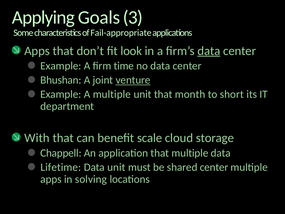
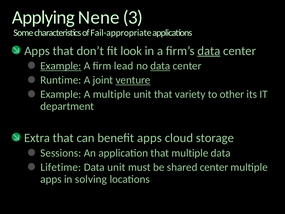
Goals: Goals -> Nene
Example at (61, 66) underline: none -> present
time: time -> lead
data at (160, 66) underline: none -> present
Bhushan: Bhushan -> Runtime
month: month -> variety
short: short -> other
With: With -> Extra
benefit scale: scale -> apps
Chappell: Chappell -> Sessions
